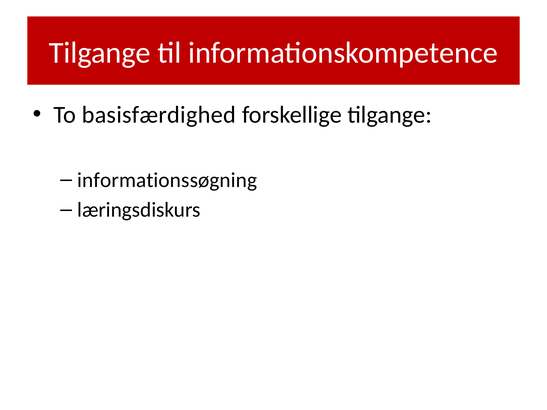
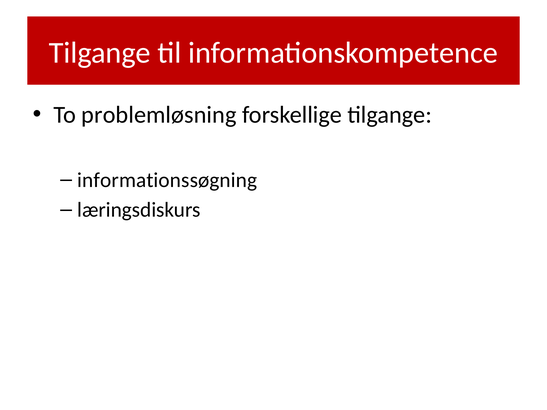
basisfærdighed: basisfærdighed -> problemløsning
